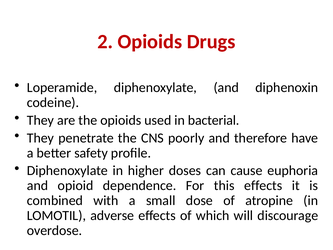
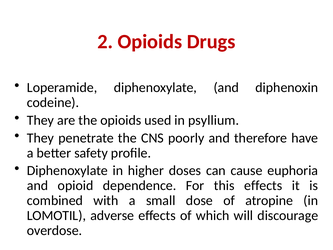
bacterial: bacterial -> psyllium
